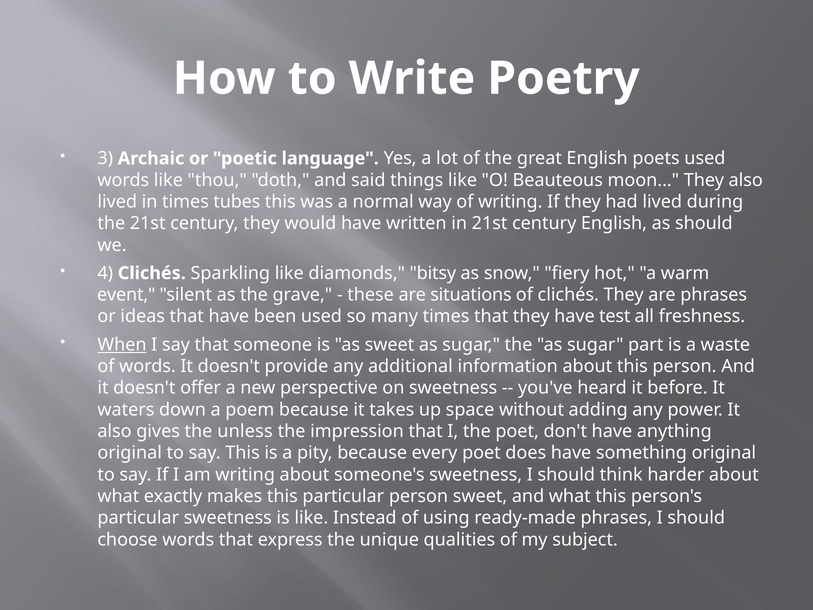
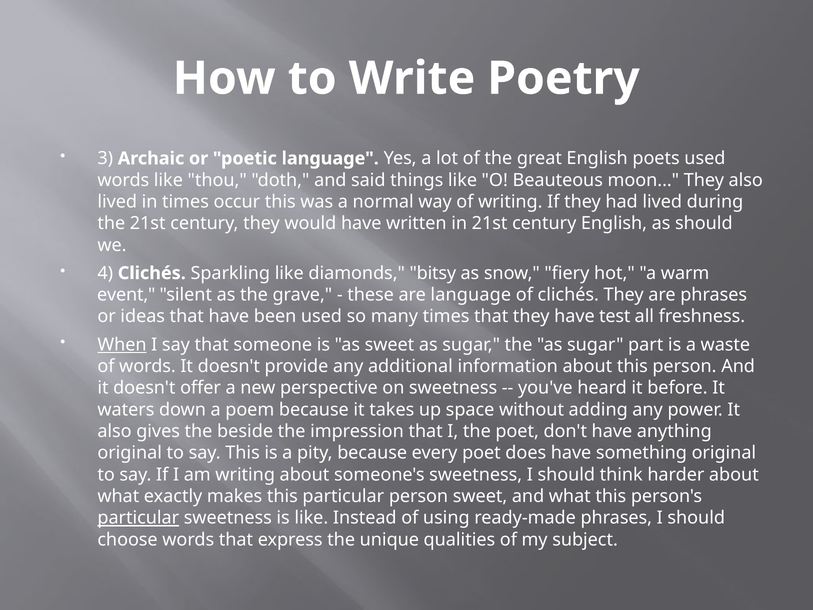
tubes: tubes -> occur
are situations: situations -> language
unless: unless -> beside
particular at (138, 518) underline: none -> present
